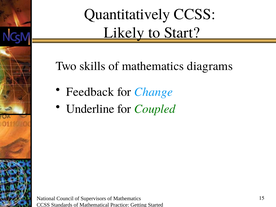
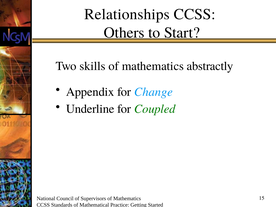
Quantitatively: Quantitatively -> Relationships
Likely: Likely -> Others
diagrams: diagrams -> abstractly
Feedback: Feedback -> Appendix
